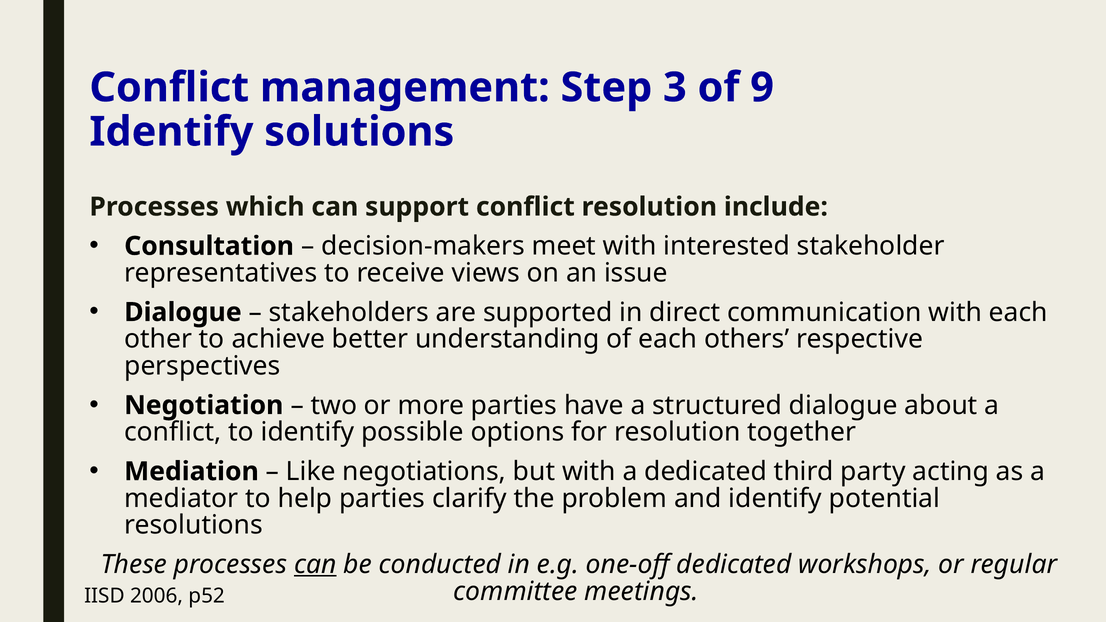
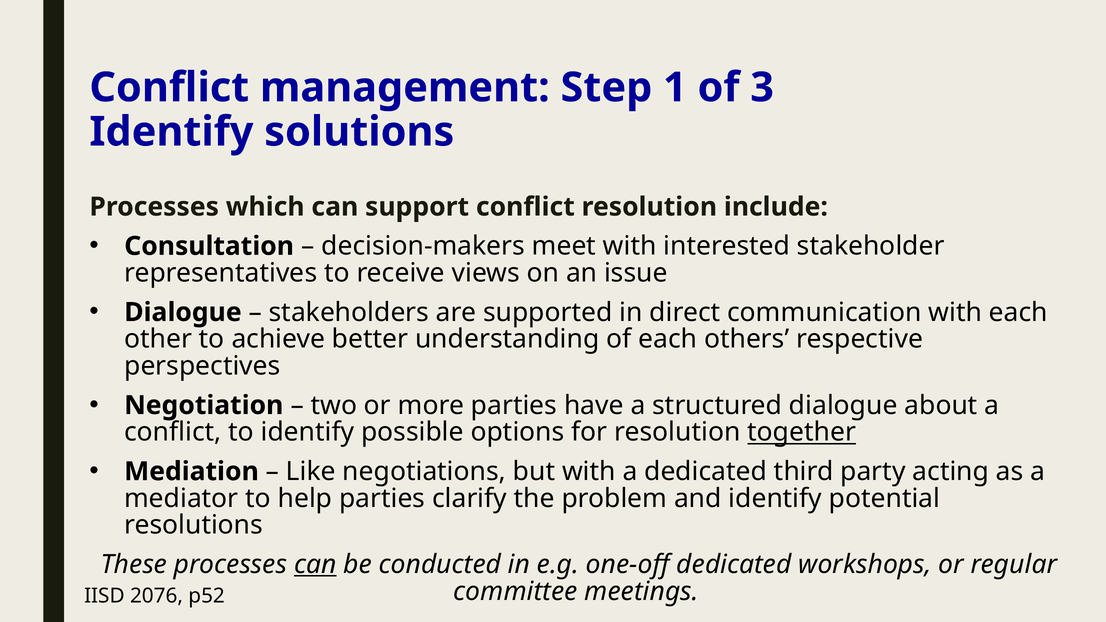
3: 3 -> 1
9: 9 -> 3
together underline: none -> present
2006: 2006 -> 2076
